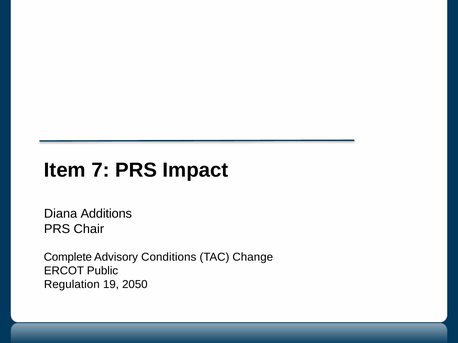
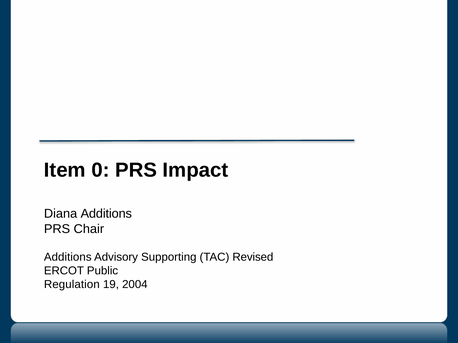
7: 7 -> 0
Complete at (68, 257): Complete -> Additions
Conditions: Conditions -> Supporting
Change: Change -> Revised
2050: 2050 -> 2004
